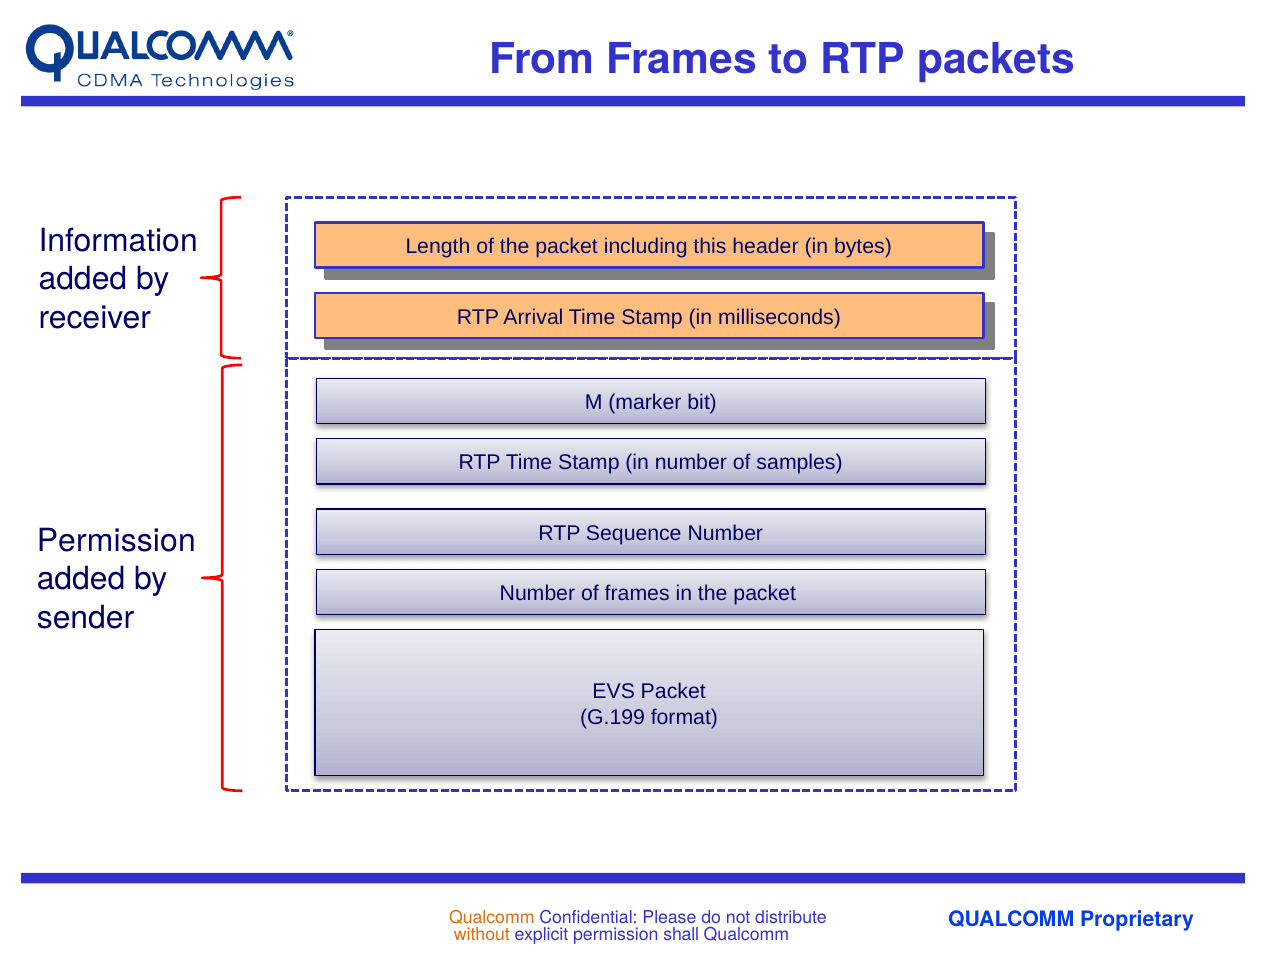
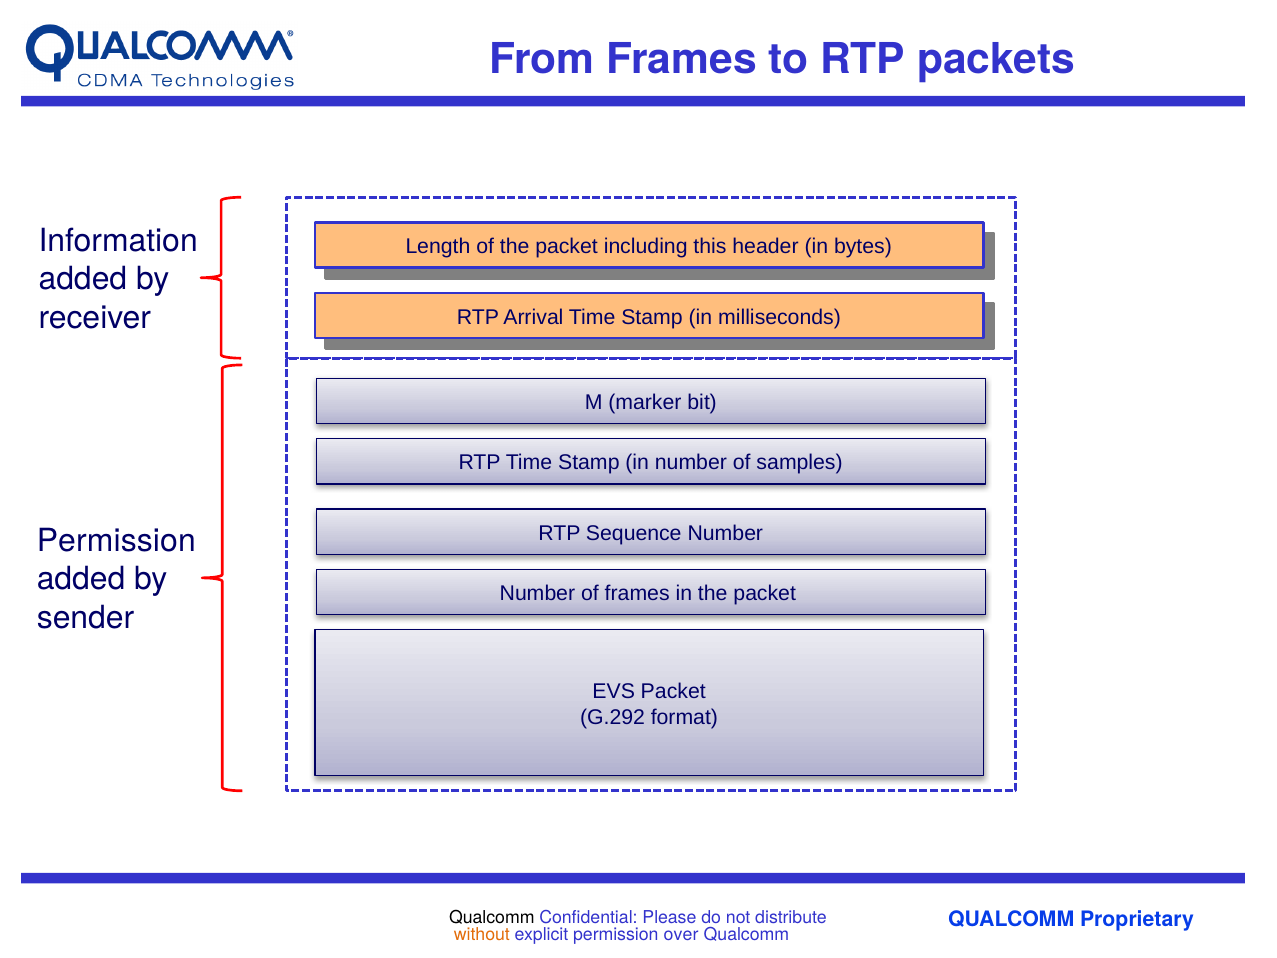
G.199: G.199 -> G.292
Qualcomm at (492, 917) colour: orange -> black
shall: shall -> over
